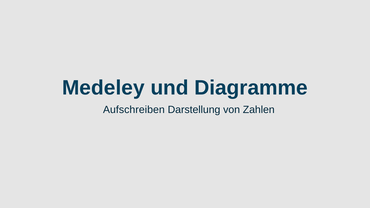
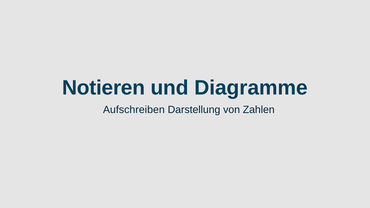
Medeley: Medeley -> Notieren
